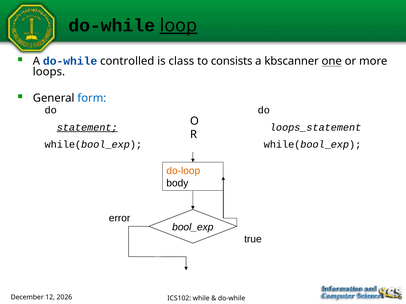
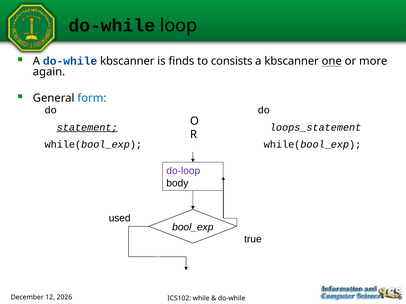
loop underline: present -> none
do-while controlled: controlled -> kbscanner
class: class -> finds
loops: loops -> again
do-loop colour: orange -> purple
error: error -> used
